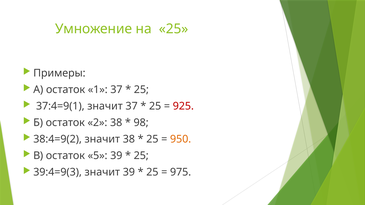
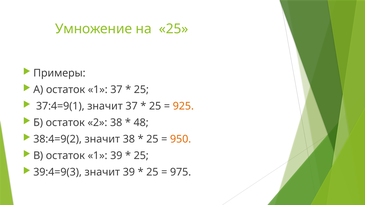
925 colour: red -> orange
98: 98 -> 48
В остаток 5: 5 -> 1
